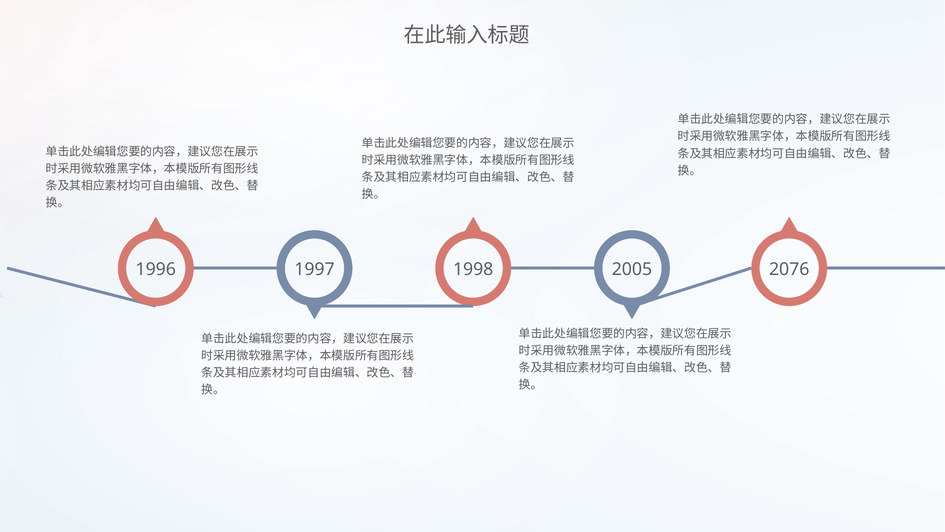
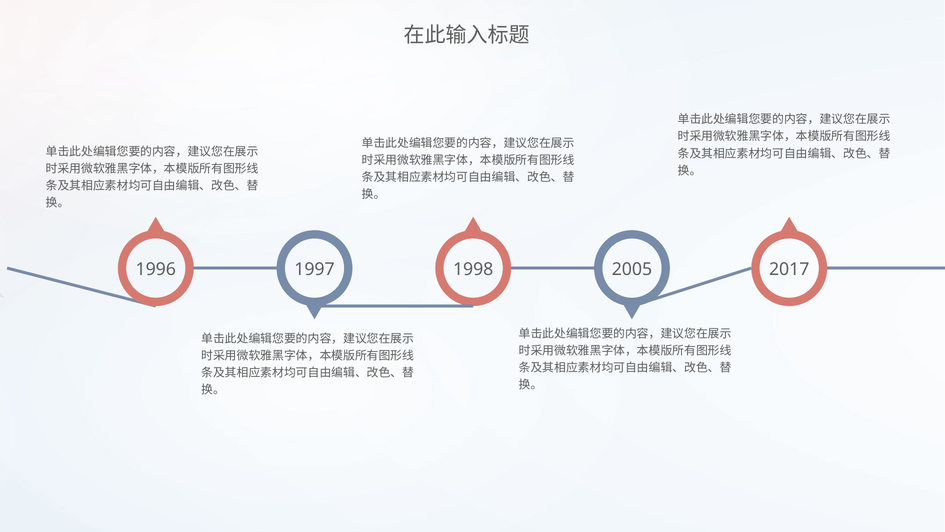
2076: 2076 -> 2017
